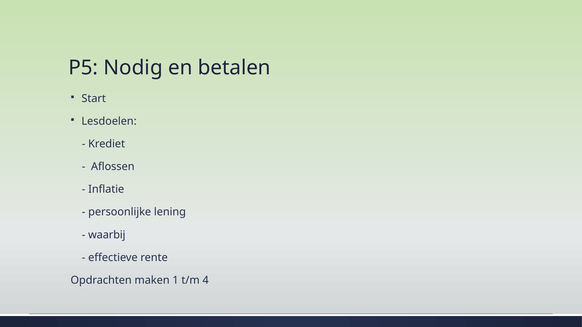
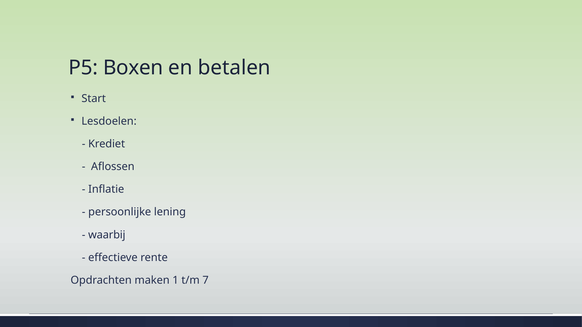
Nodig: Nodig -> Boxen
4: 4 -> 7
